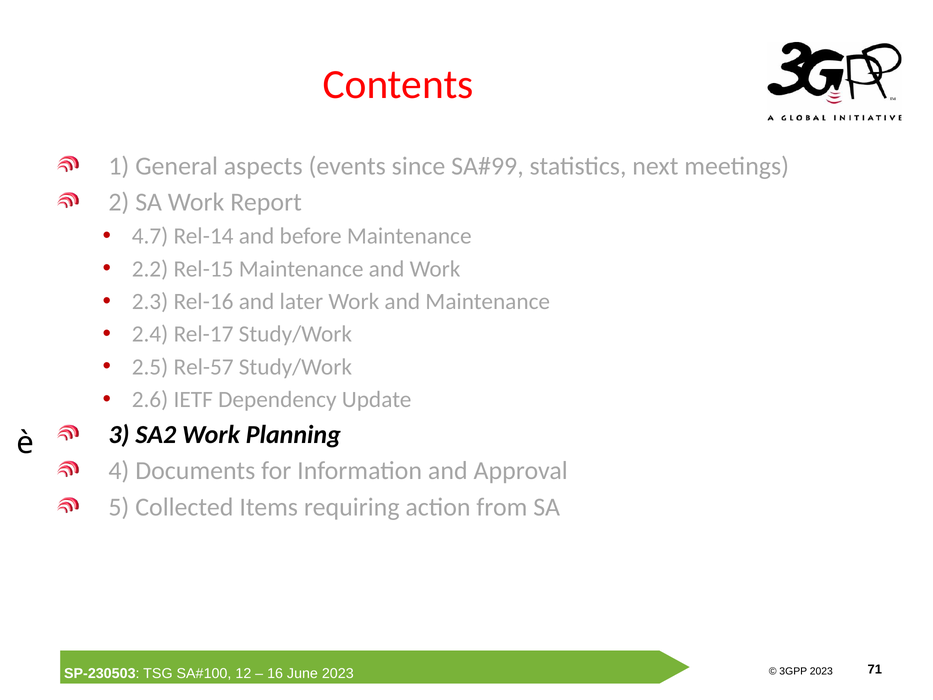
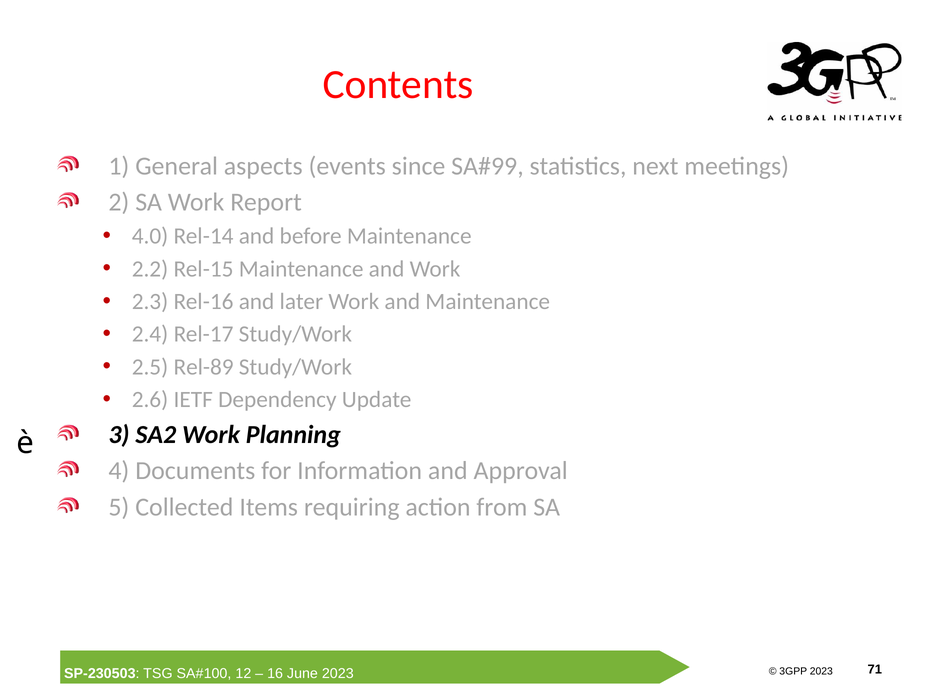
4.7: 4.7 -> 4.0
Rel-57: Rel-57 -> Rel-89
